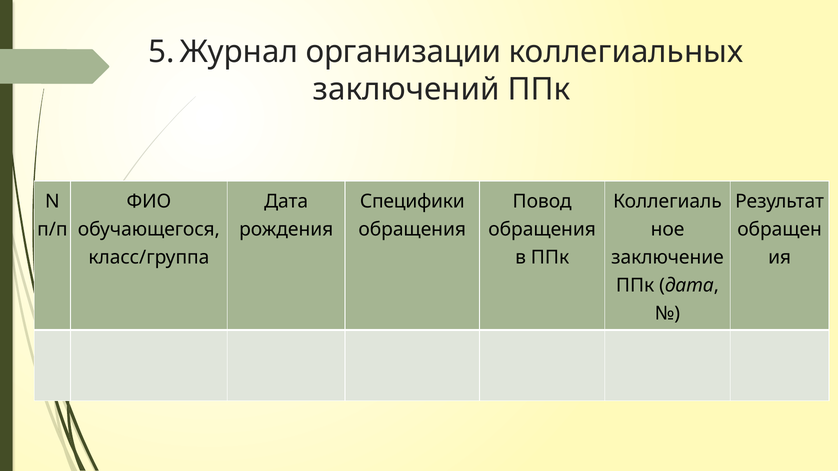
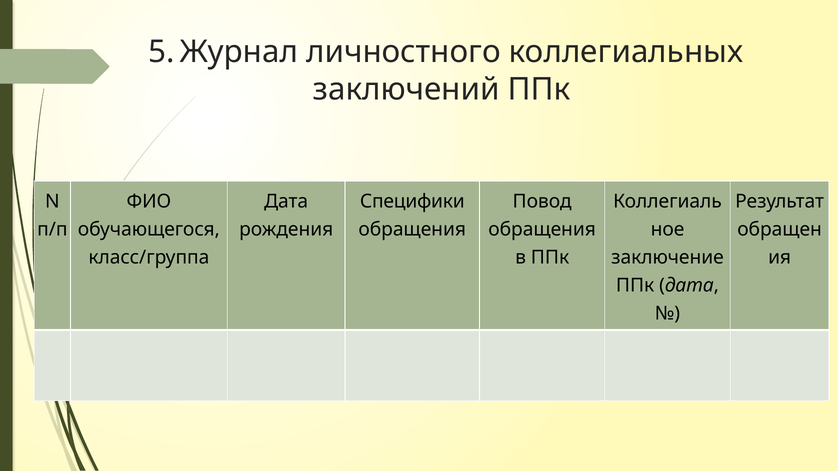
организации: организации -> личностного
